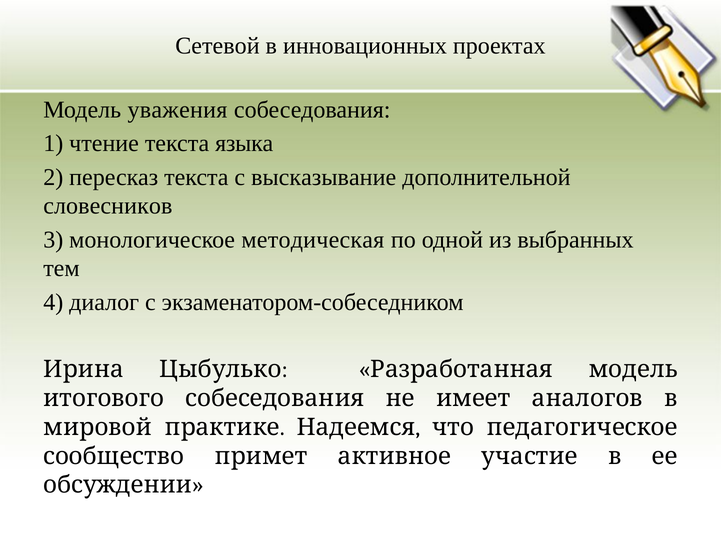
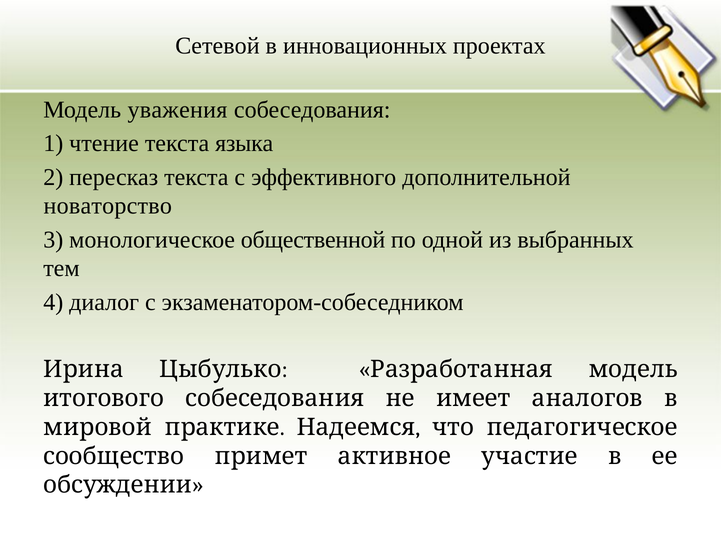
высказывание: высказывание -> эффективного
словесников: словесников -> новаторство
методическая: методическая -> общественной
